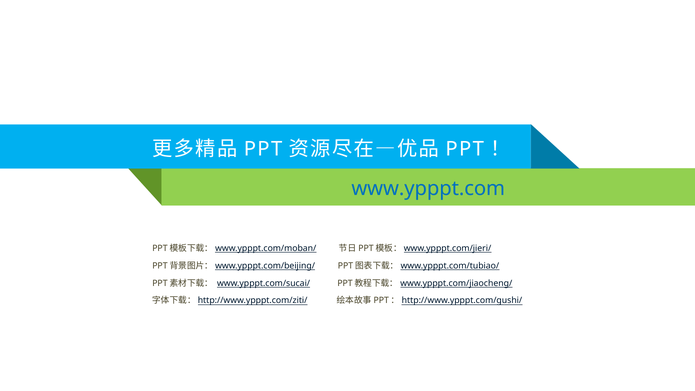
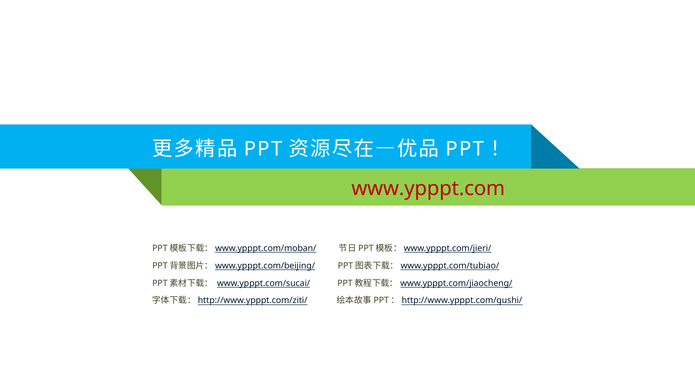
www.ypppt.com colour: blue -> red
